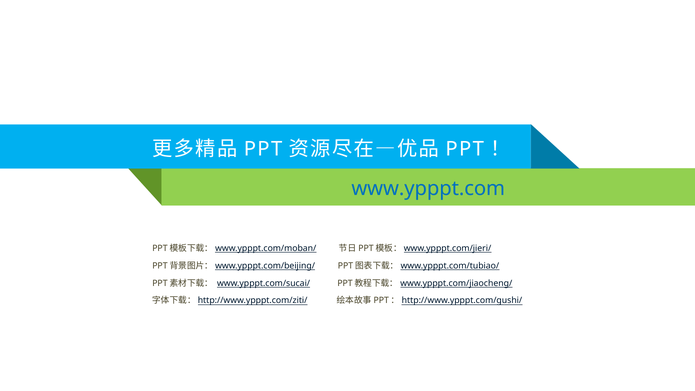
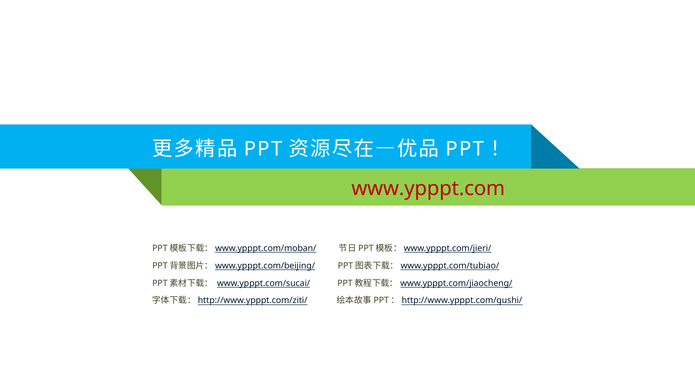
www.ypppt.com colour: blue -> red
